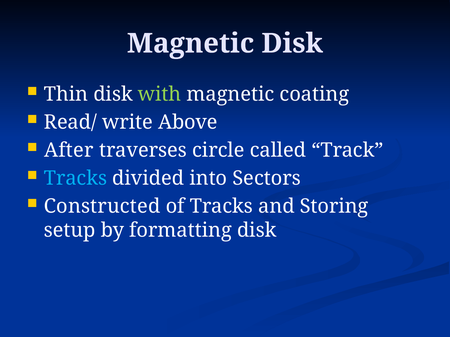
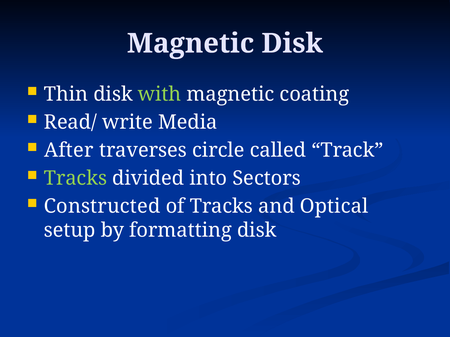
Above: Above -> Media
Tracks at (75, 178) colour: light blue -> light green
Storing: Storing -> Optical
